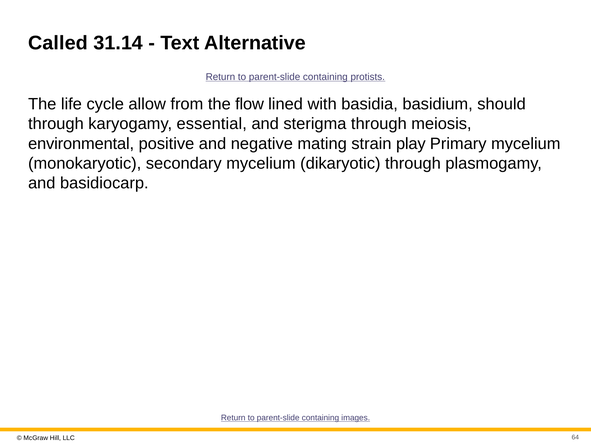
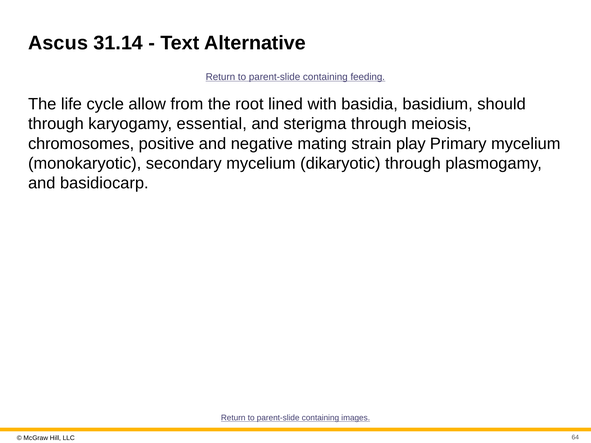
Called: Called -> Ascus
protists: protists -> feeding
flow: flow -> root
environmental: environmental -> chromosomes
